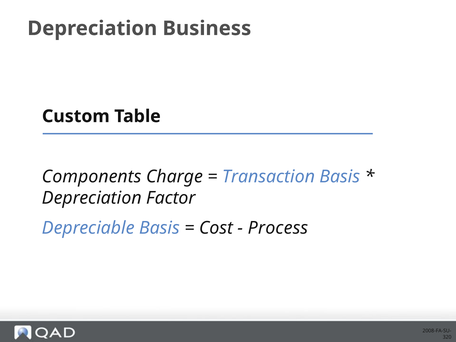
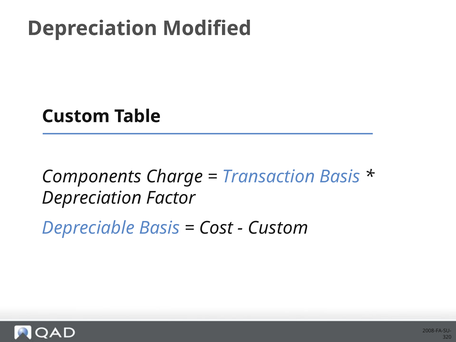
Business: Business -> Modified
Process at (278, 228): Process -> Custom
